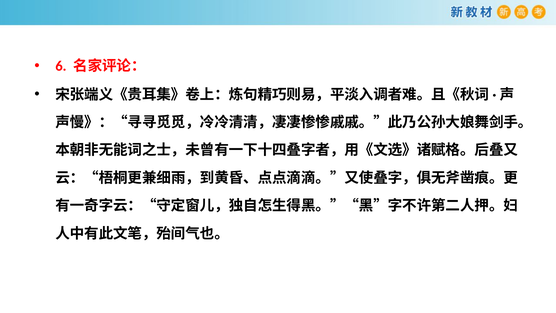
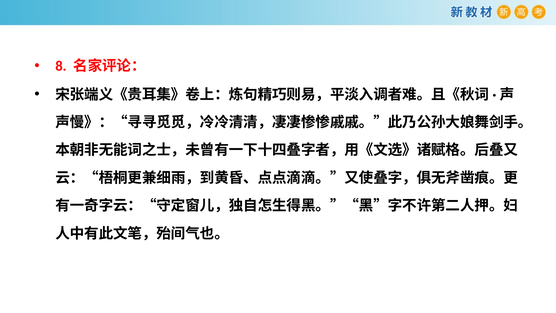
6: 6 -> 8
